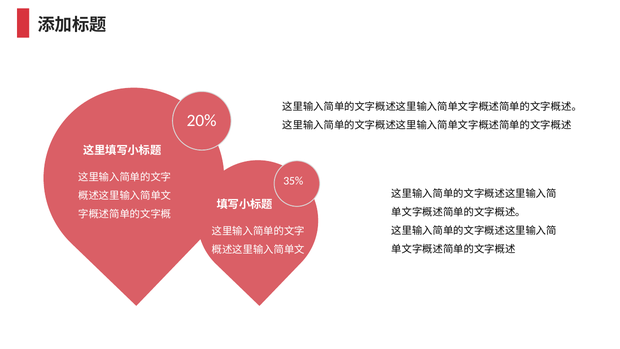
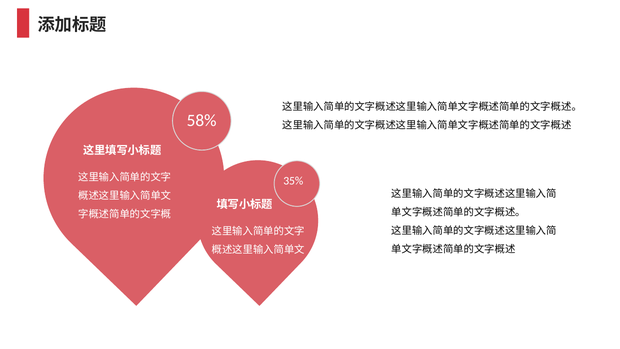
20%: 20% -> 58%
